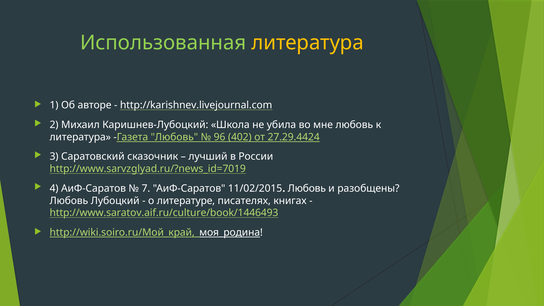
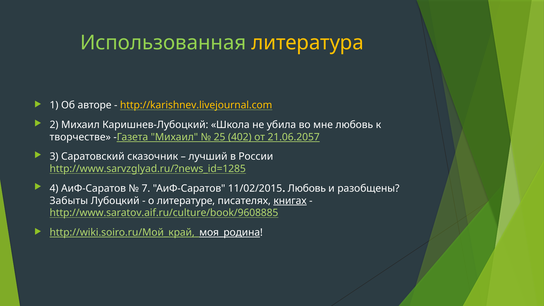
http://karishnev.livejournal.com colour: white -> yellow
литература at (80, 137): литература -> творчестве
Газета Любовь: Любовь -> Михаил
96: 96 -> 25
27.29.4424: 27.29.4424 -> 21.06.2057
http://www.sarvzglyad.ru/?news_id=7019: http://www.sarvzglyad.ru/?news_id=7019 -> http://www.sarvzglyad.ru/?news_id=1285
Любовь at (69, 201): Любовь -> Забыты
книгах underline: none -> present
http://www.saratov.aif.ru/culture/book/1446493: http://www.saratov.aif.ru/culture/book/1446493 -> http://www.saratov.aif.ru/culture/book/9608885
